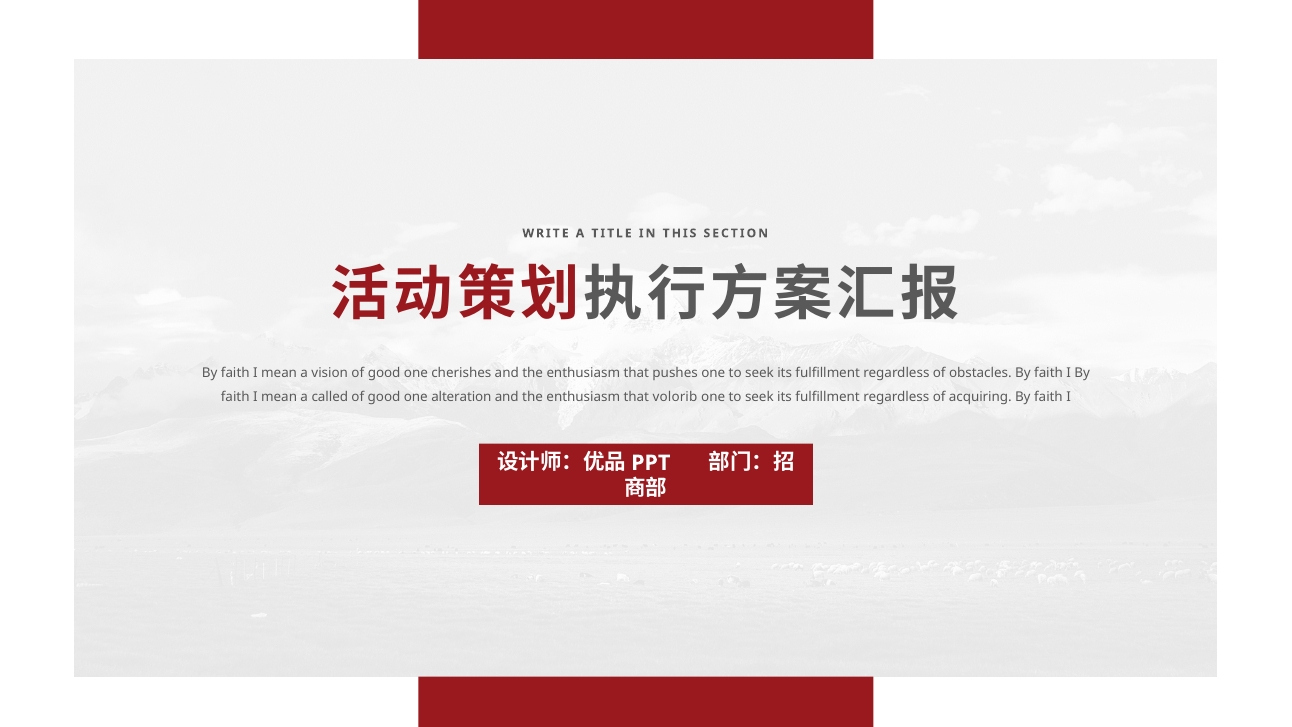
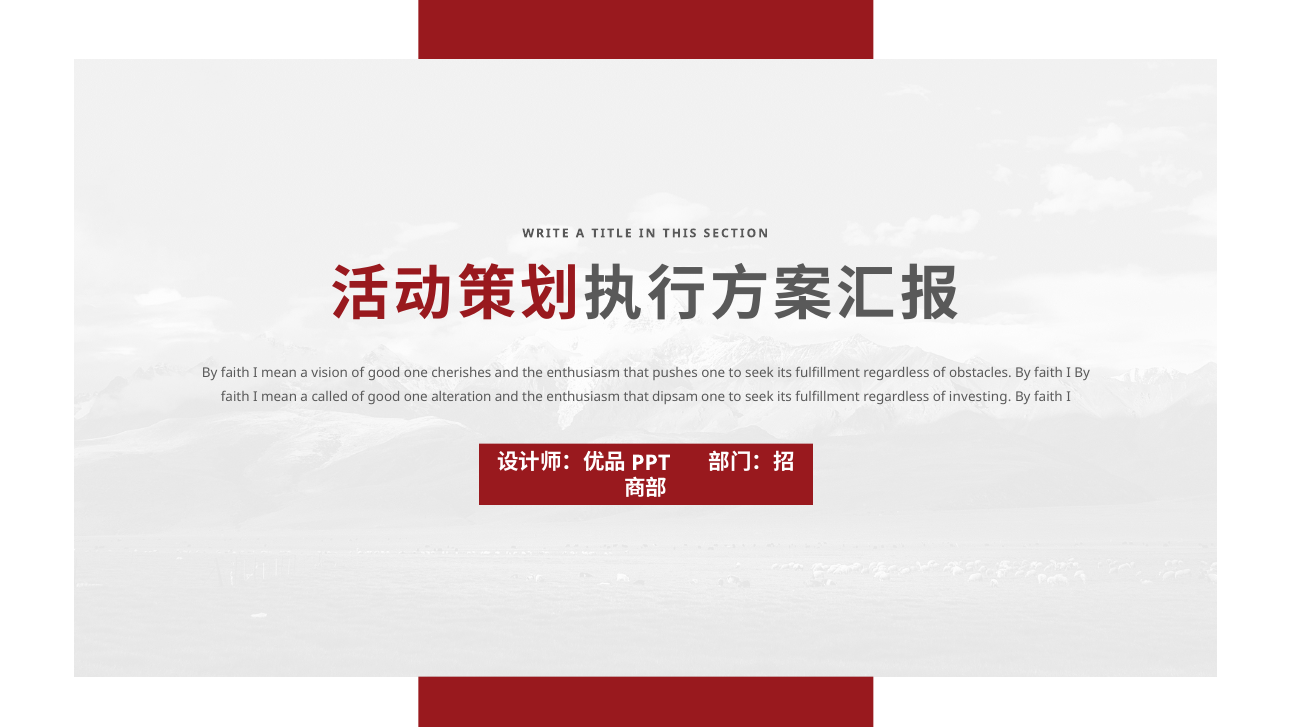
volorib: volorib -> dipsam
acquiring: acquiring -> investing
